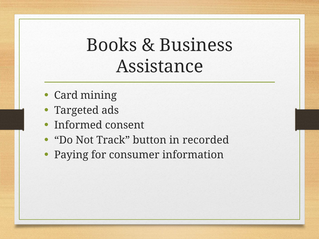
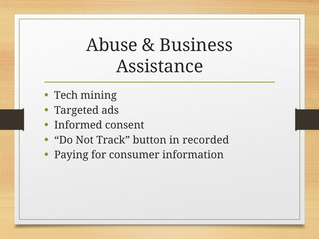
Books: Books -> Abuse
Card: Card -> Tech
